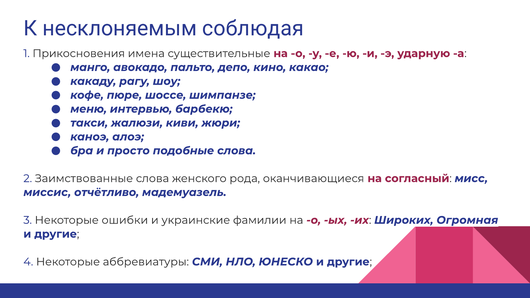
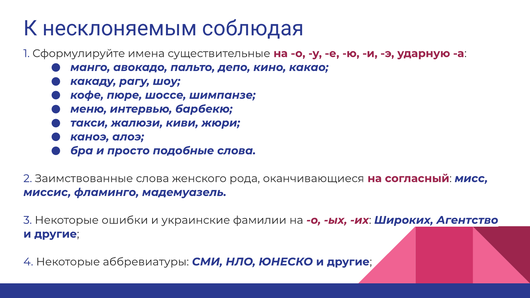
Прикосновения: Прикосновения -> Сформулируйте
отчётливо: отчётливо -> фламинго
Огромная: Огромная -> Агентство
